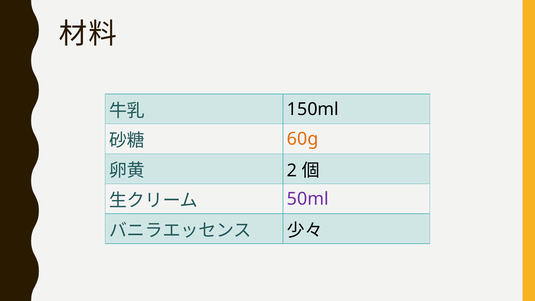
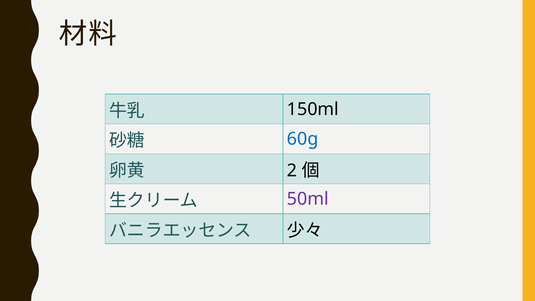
60g colour: orange -> blue
